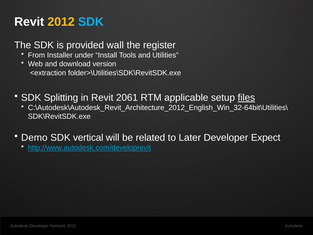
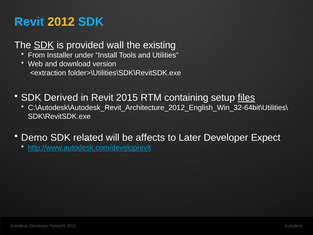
Revit at (29, 22) colour: white -> light blue
SDK at (44, 45) underline: none -> present
register: register -> existing
Splitting: Splitting -> Derived
2061: 2061 -> 2015
applicable: applicable -> containing
vertical: vertical -> related
related: related -> affects
